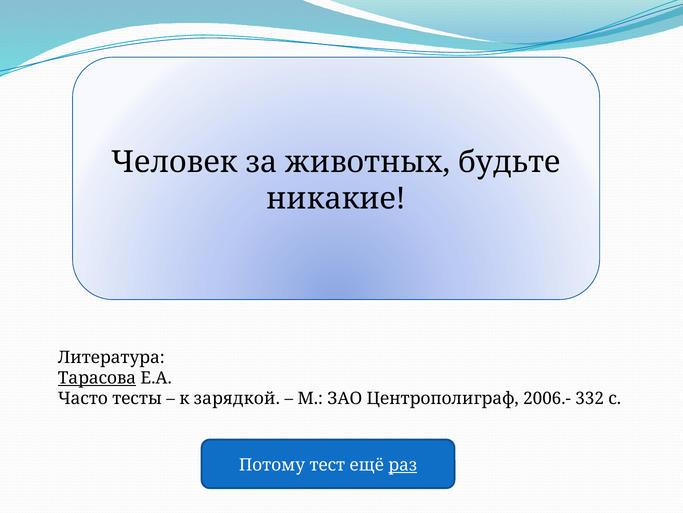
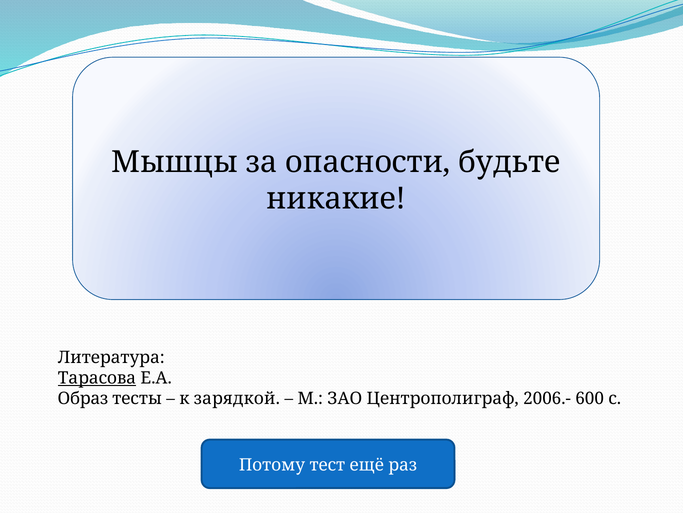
Человек: Человек -> Мышцы
животных: животных -> опасности
Часто: Часто -> Образ
332: 332 -> 600
раз underline: present -> none
